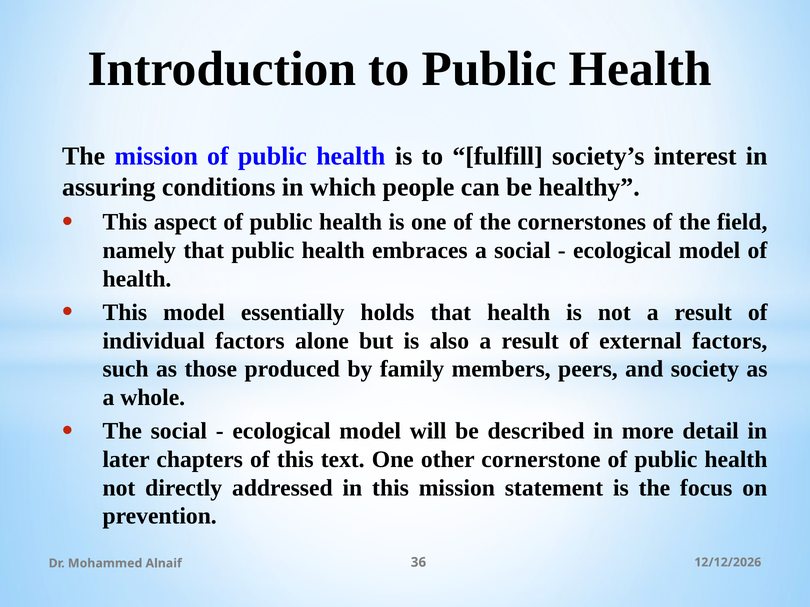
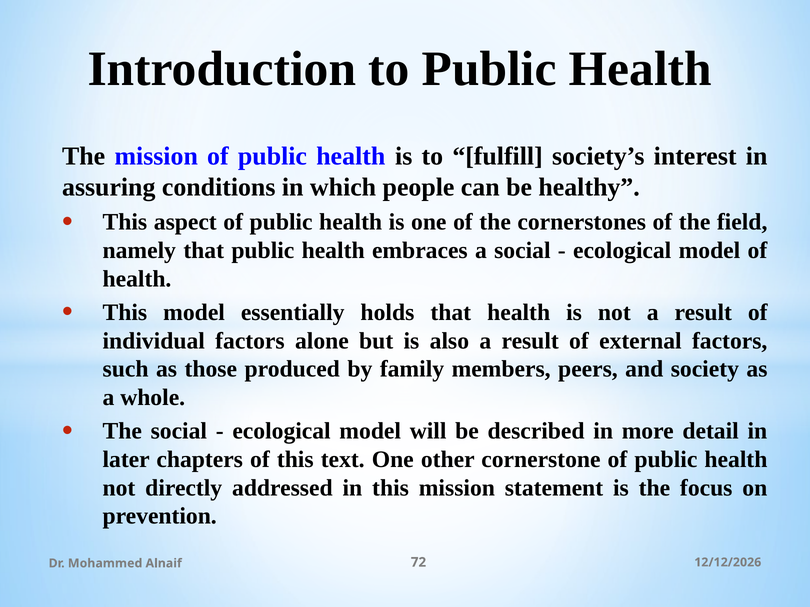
36: 36 -> 72
